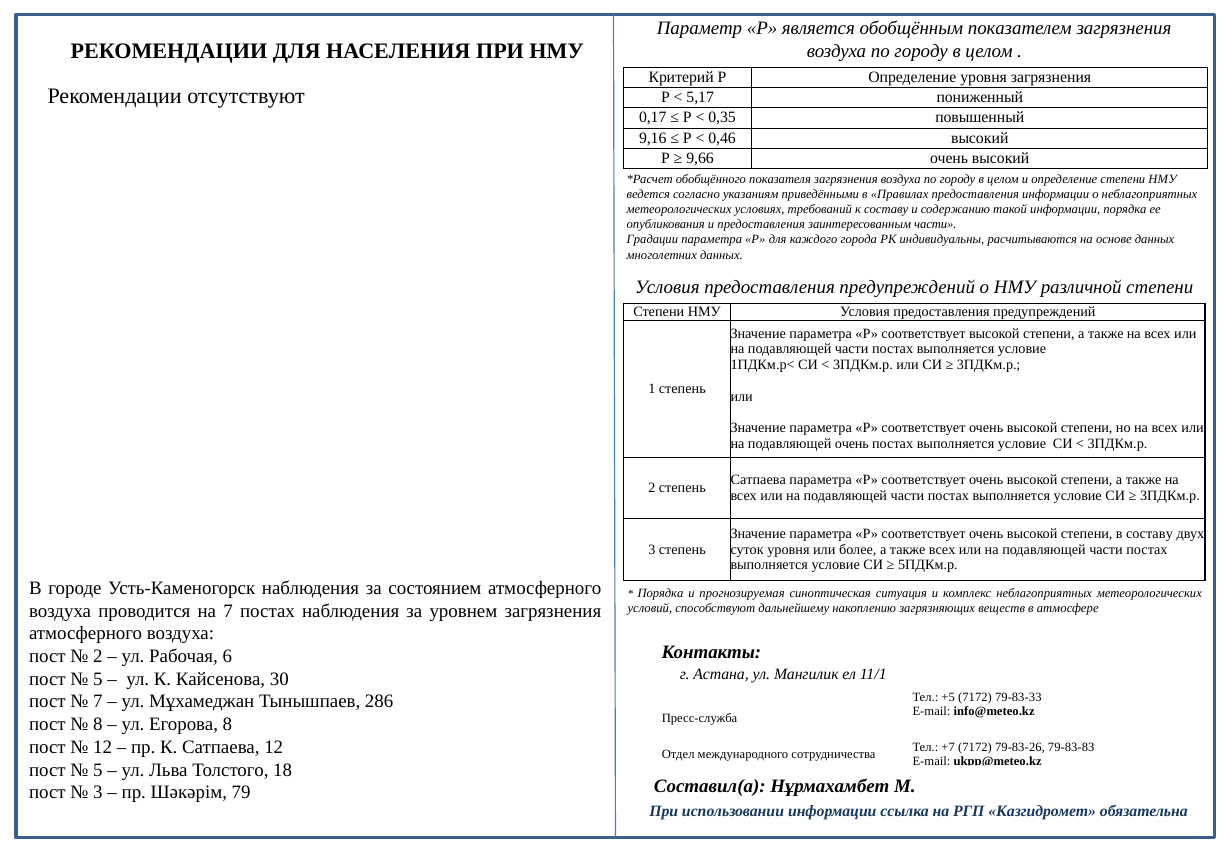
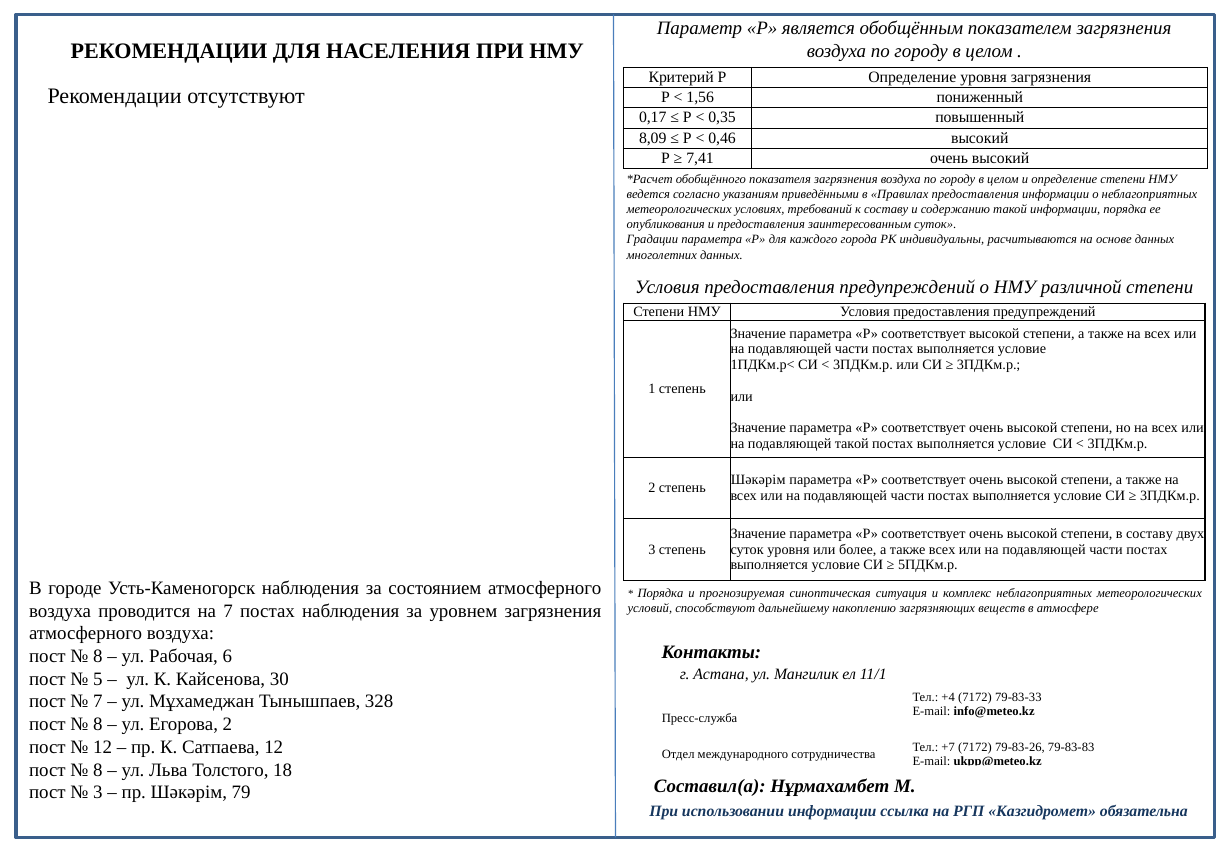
5,17: 5,17 -> 1,56
9,16: 9,16 -> 8,09
9,66: 9,66 -> 7,41
заинтересованным части: части -> суток
подавляющей очень: очень -> такой
Сатпаева at (758, 480): Сатпаева -> Шәкәрім
2 at (98, 656): 2 -> 8
+5: +5 -> +4
286: 286 -> 328
Егорова 8: 8 -> 2
5 at (98, 770): 5 -> 8
